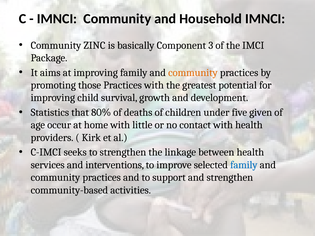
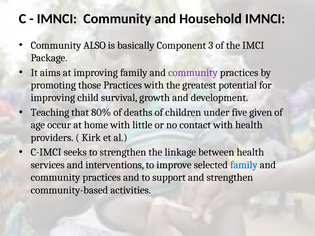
ZINC: ZINC -> ALSO
community at (193, 73) colour: orange -> purple
Statistics: Statistics -> Teaching
